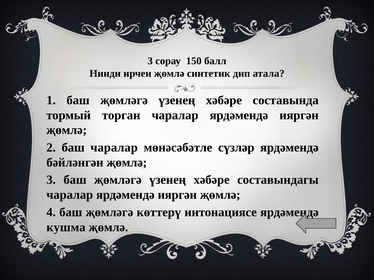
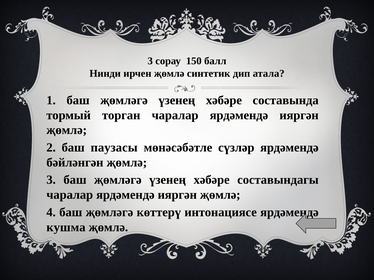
баш чаралар: чаралар -> паузасы
